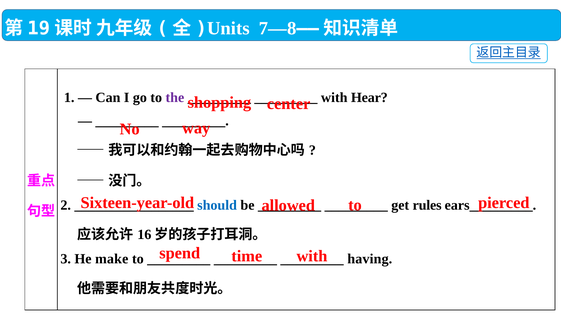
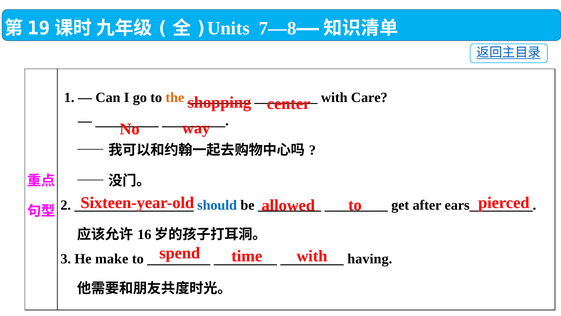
the colour: purple -> orange
Hear: Hear -> Care
rules: rules -> after
